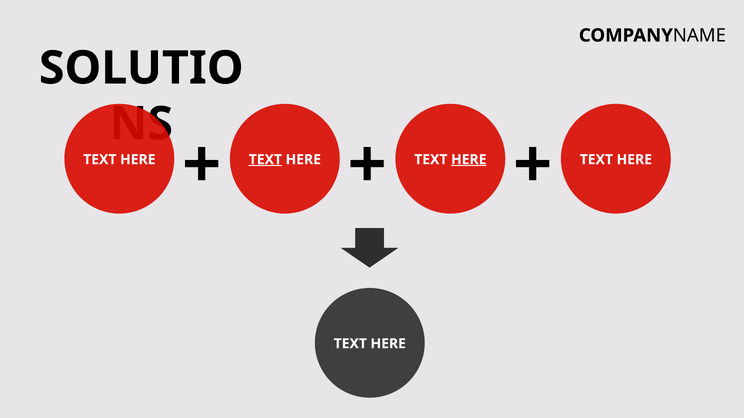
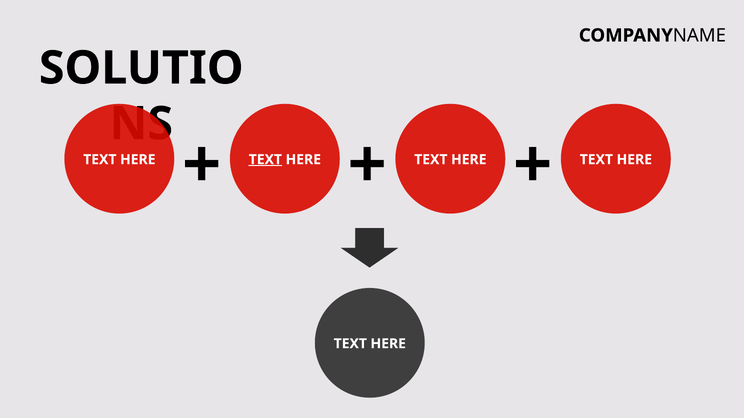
HERE at (469, 160) underline: present -> none
